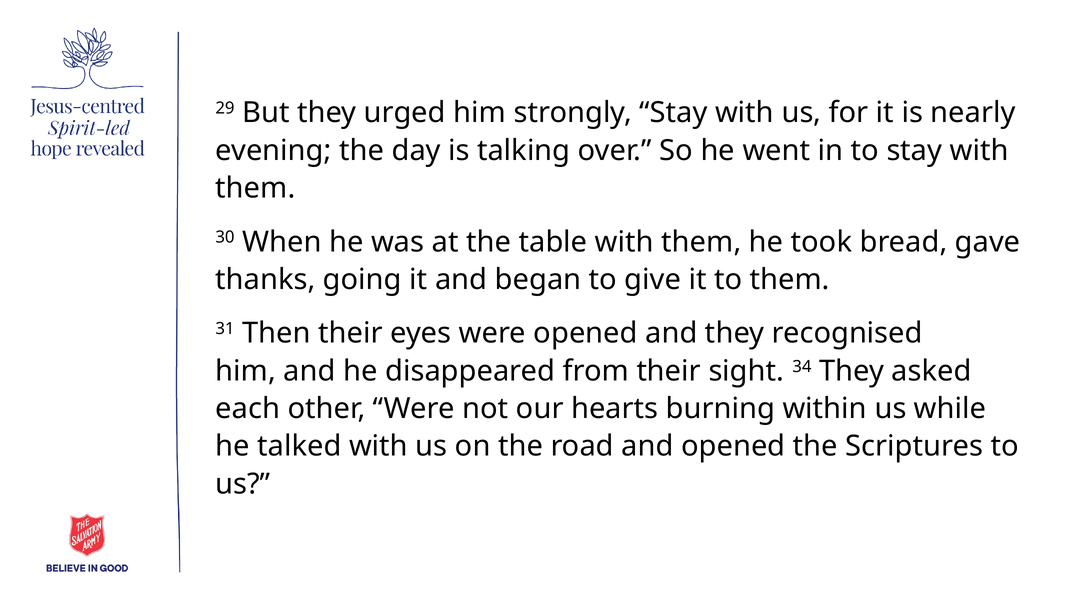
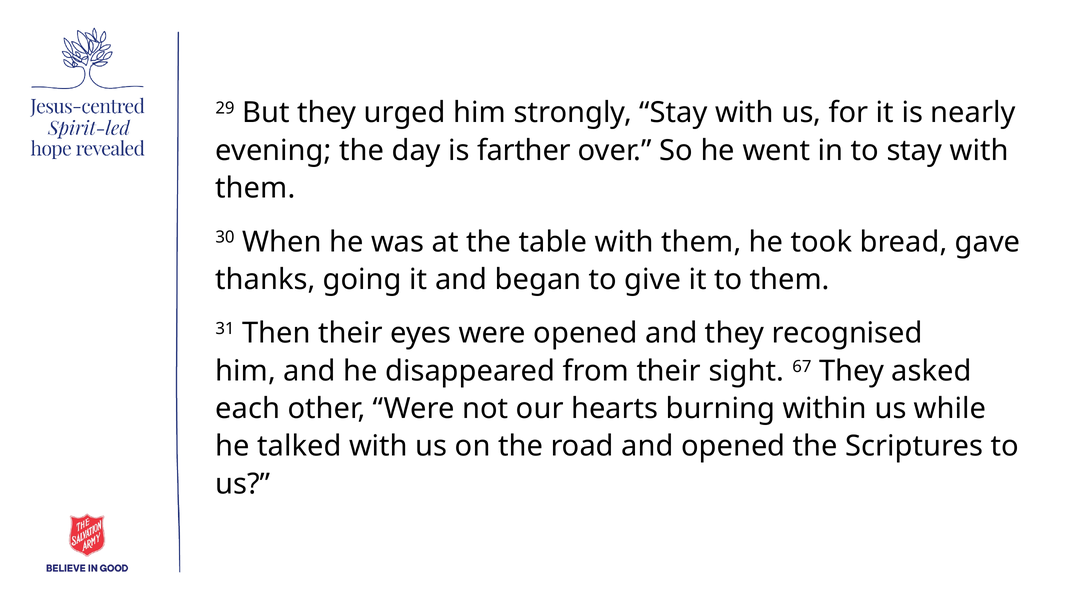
talking: talking -> farther
34: 34 -> 67
